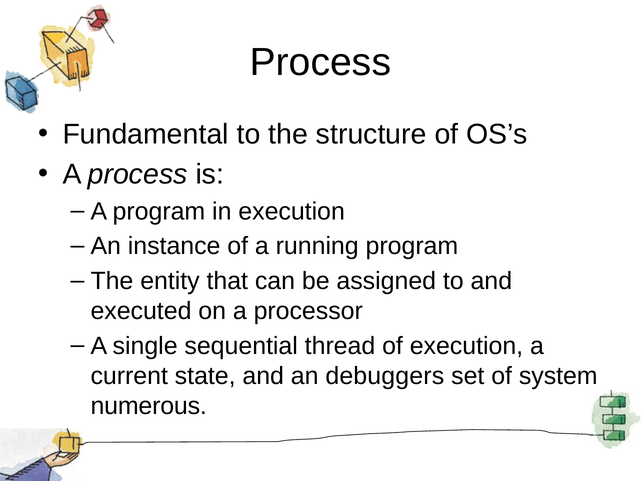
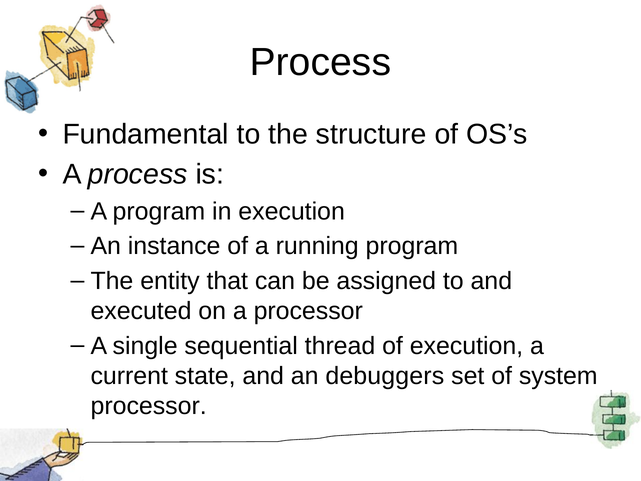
numerous at (149, 406): numerous -> processor
